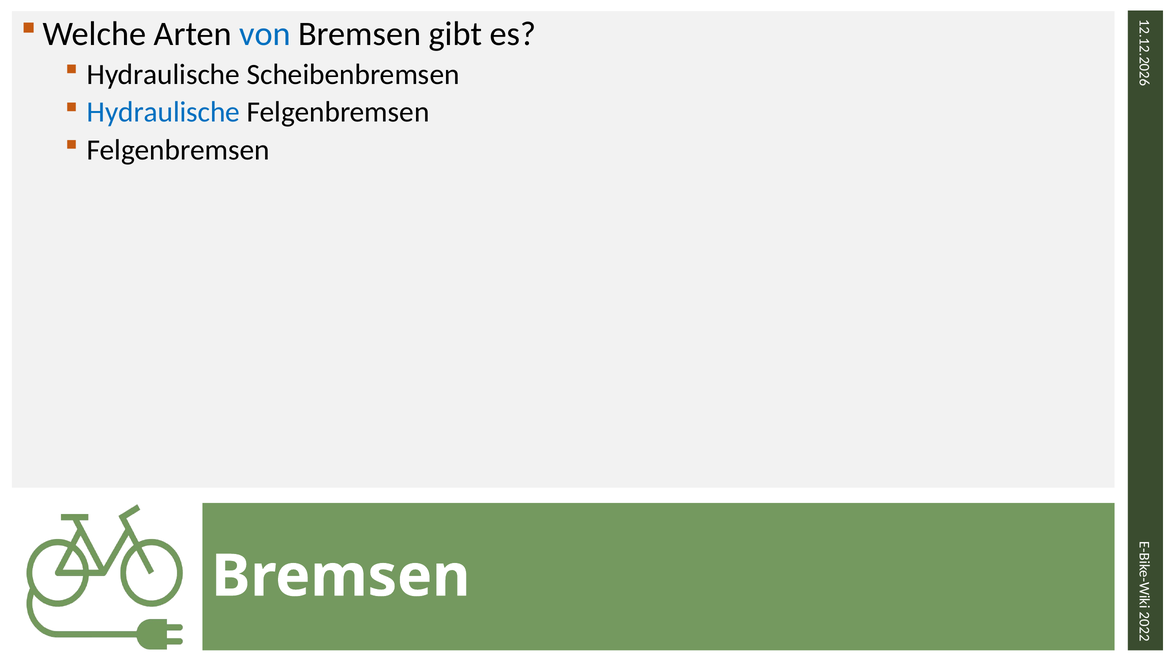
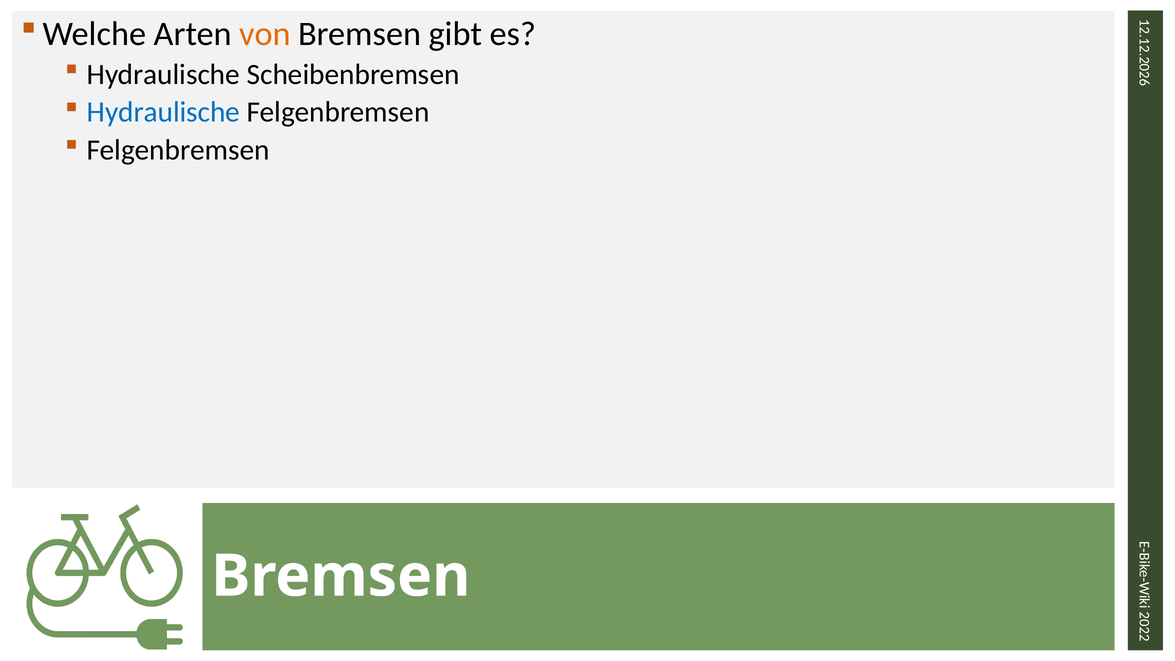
von colour: blue -> orange
